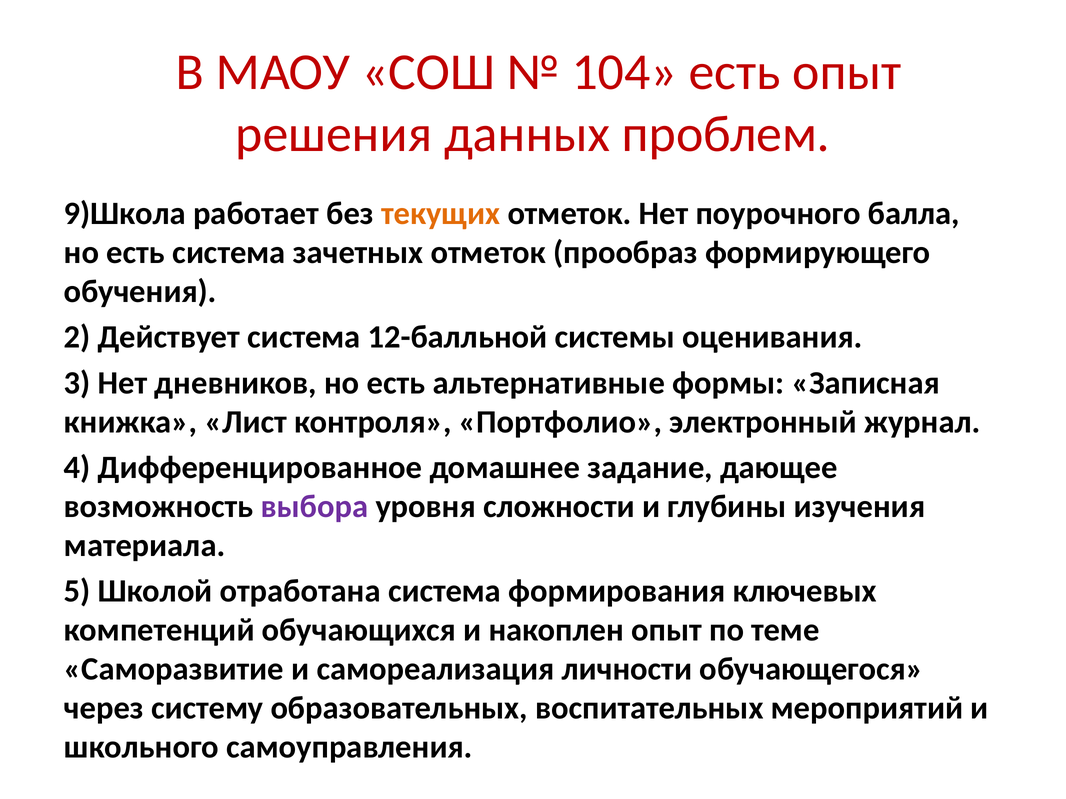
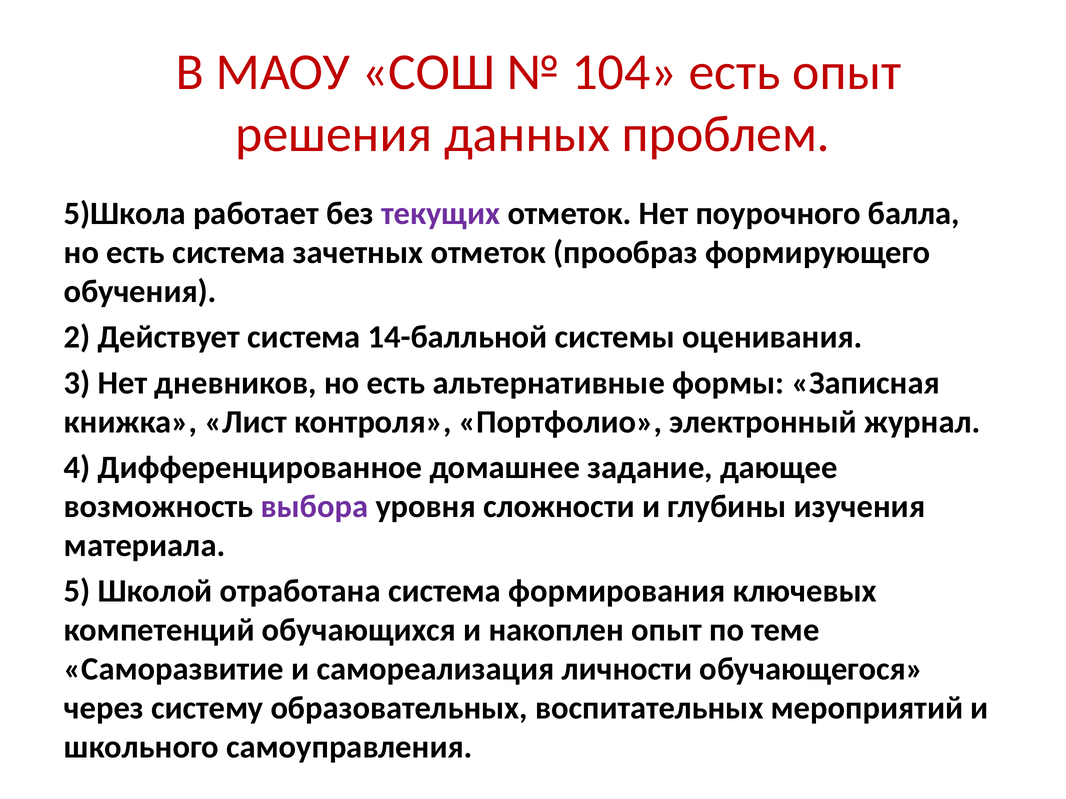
9)Школа: 9)Школа -> 5)Школа
текущих colour: orange -> purple
12-балльной: 12-балльной -> 14-балльной
